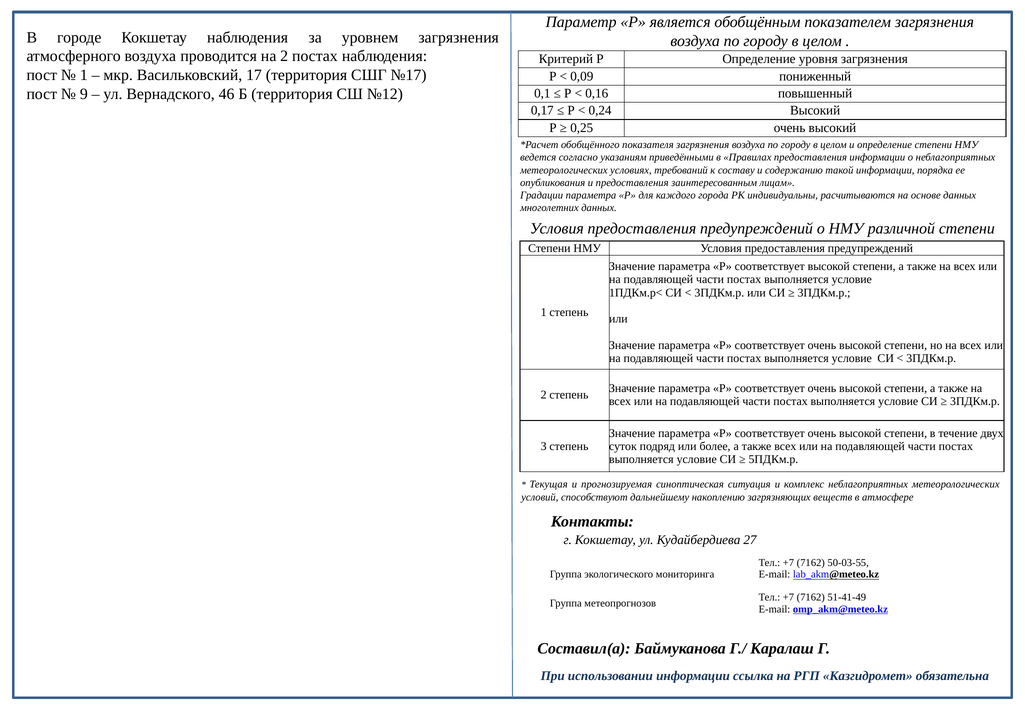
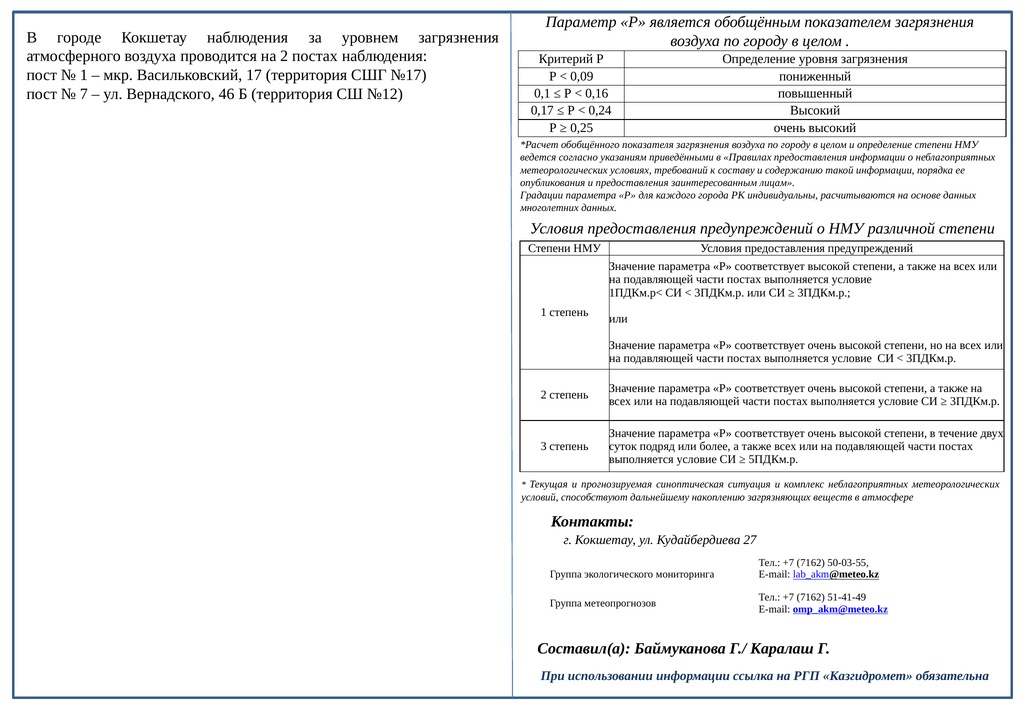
9: 9 -> 7
